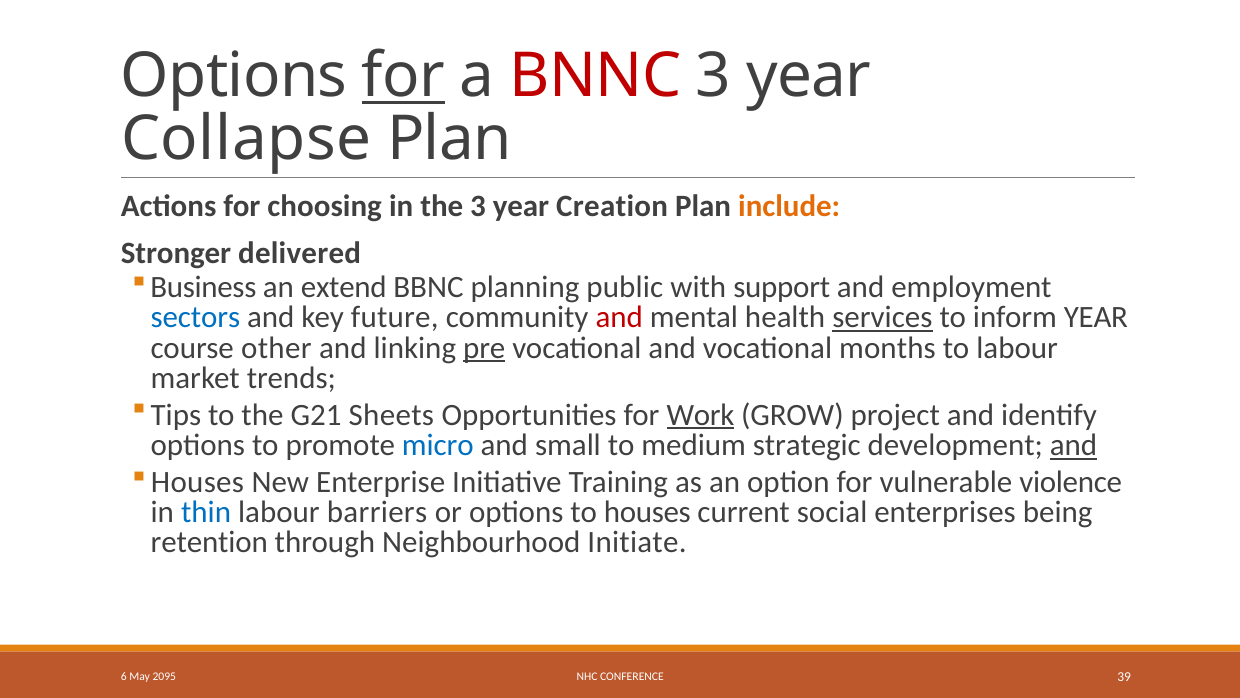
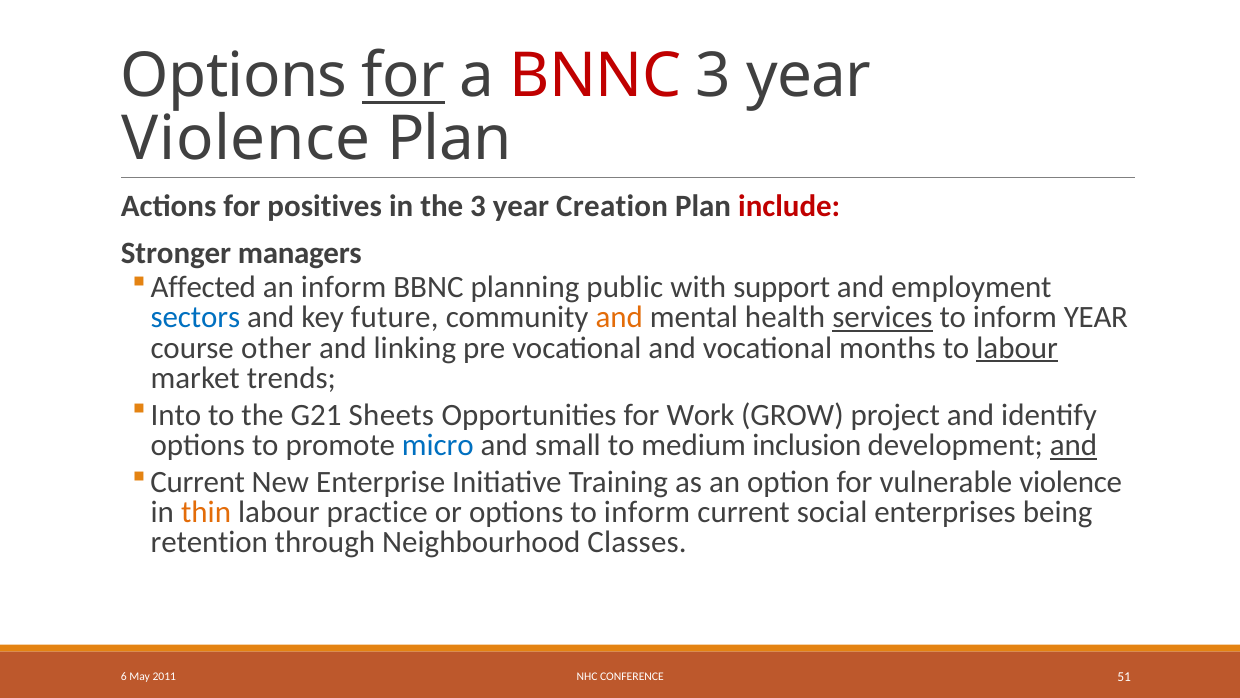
Collapse at (246, 139): Collapse -> Violence
choosing: choosing -> positives
include colour: orange -> red
delivered: delivered -> managers
Business: Business -> Affected
an extend: extend -> inform
and at (619, 317) colour: red -> orange
pre underline: present -> none
labour at (1017, 348) underline: none -> present
Tips: Tips -> Into
Work underline: present -> none
strategic: strategic -> inclusion
Houses at (197, 482): Houses -> Current
thin colour: blue -> orange
barriers: barriers -> practice
options to houses: houses -> inform
Initiate: Initiate -> Classes
2095: 2095 -> 2011
39: 39 -> 51
